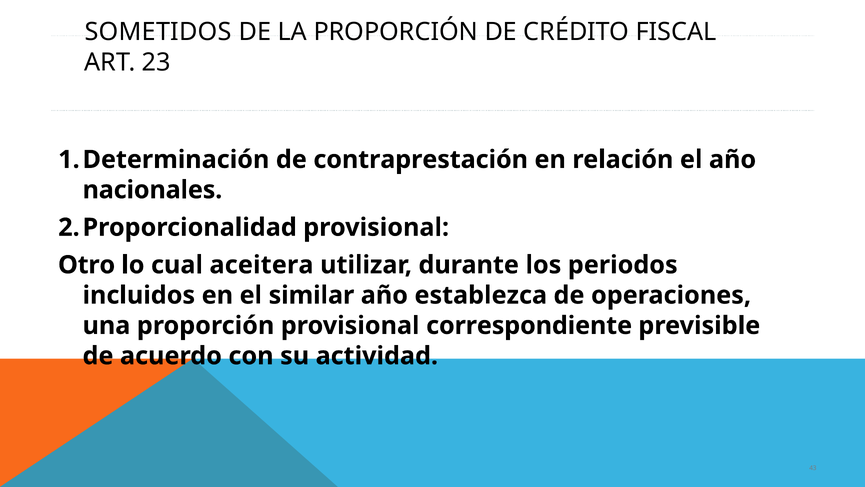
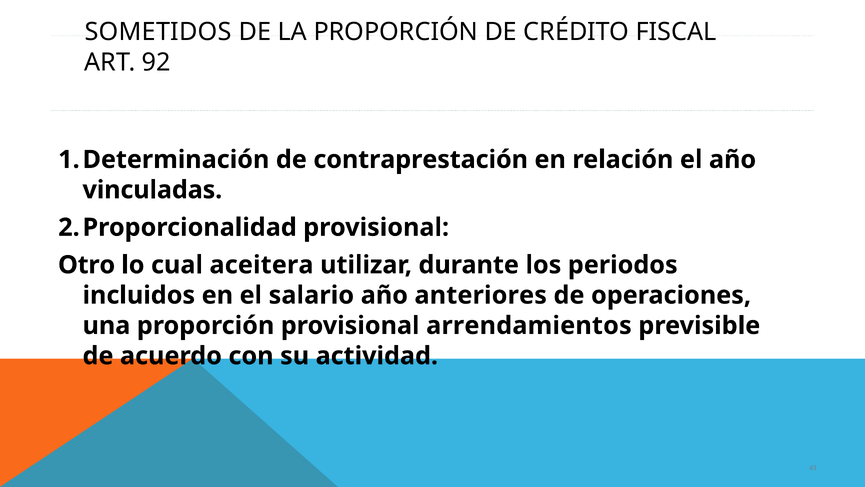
23: 23 -> 92
nacionales: nacionales -> vinculadas
similar: similar -> salario
establezca: establezca -> anteriores
correspondiente: correspondiente -> arrendamientos
